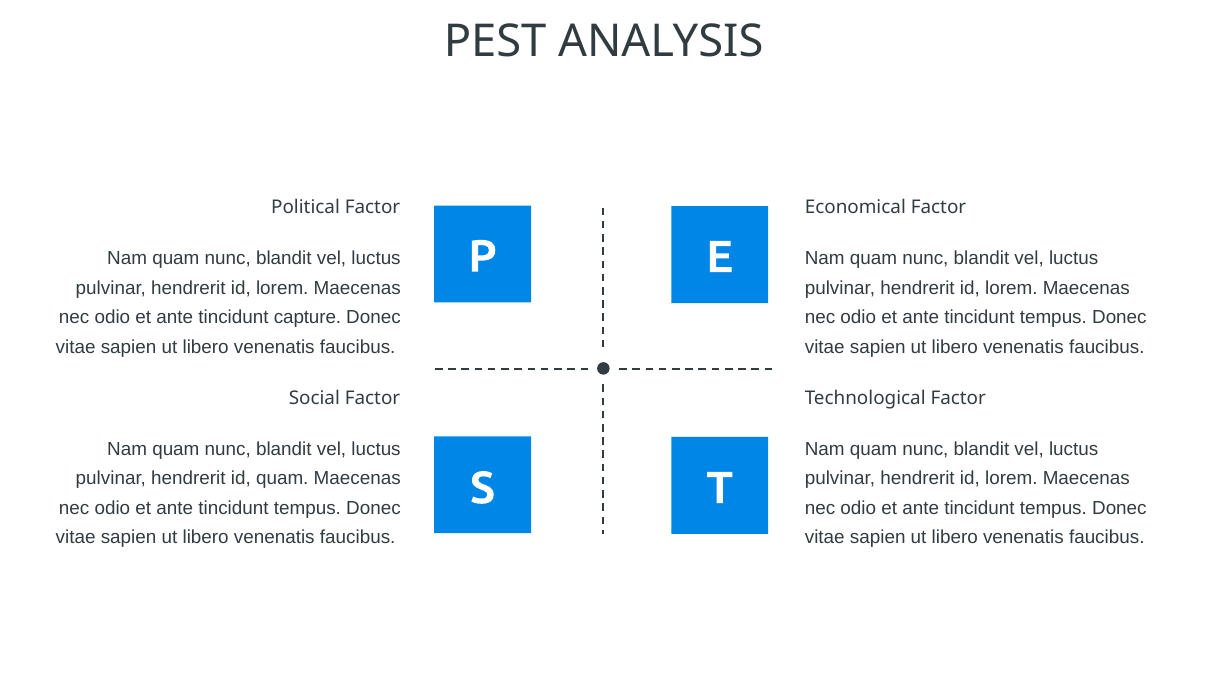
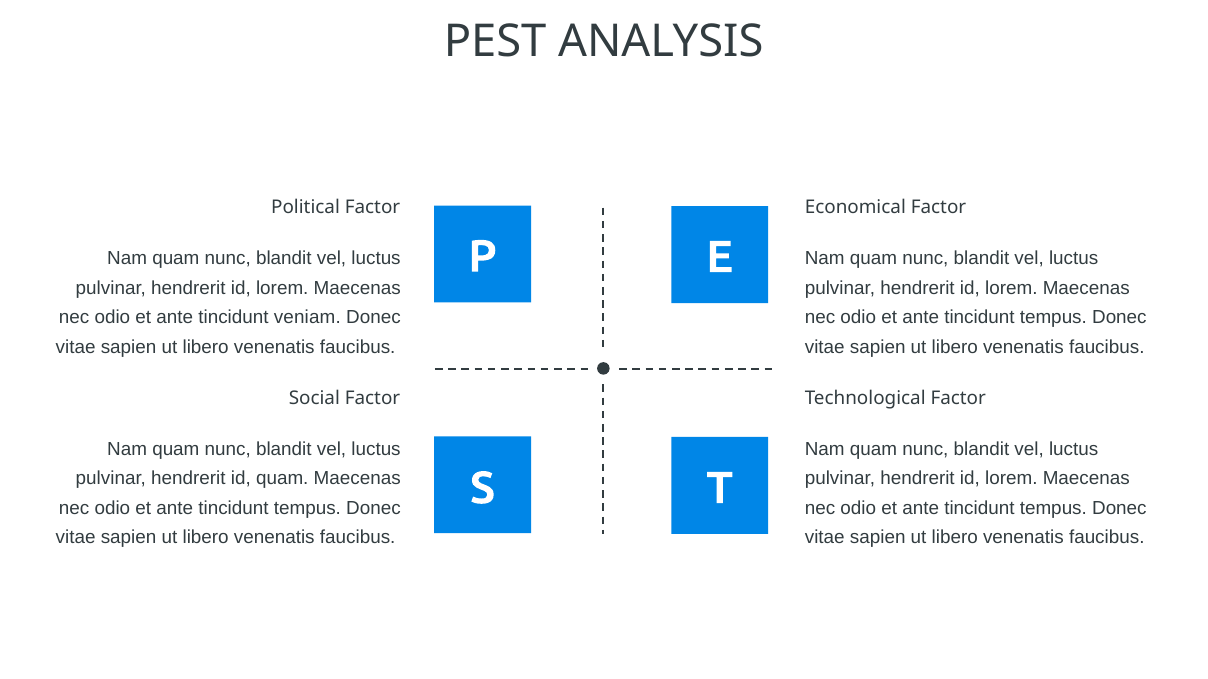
capture: capture -> veniam
